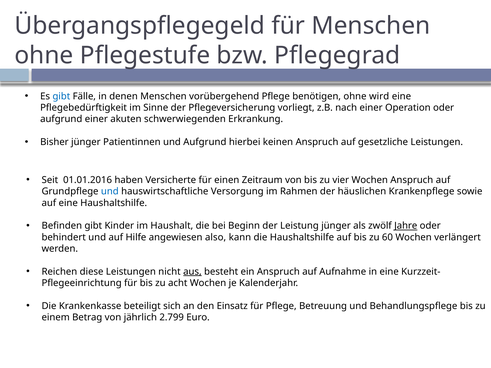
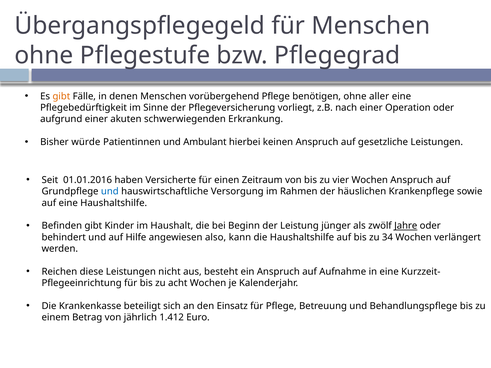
gibt at (61, 96) colour: blue -> orange
wird: wird -> aller
Bisher jünger: jünger -> würde
und Aufgrund: Aufgrund -> Ambulant
60: 60 -> 34
aus underline: present -> none
2.799: 2.799 -> 1.412
